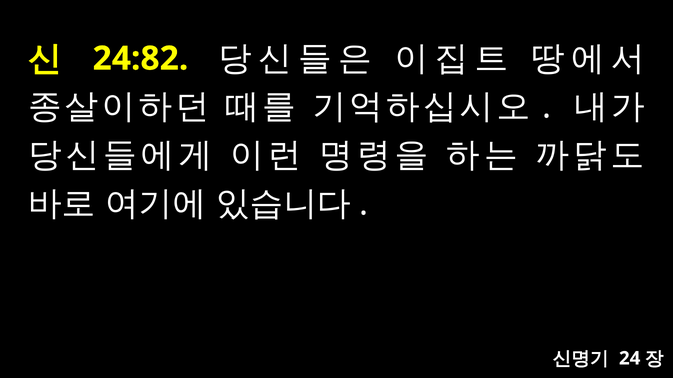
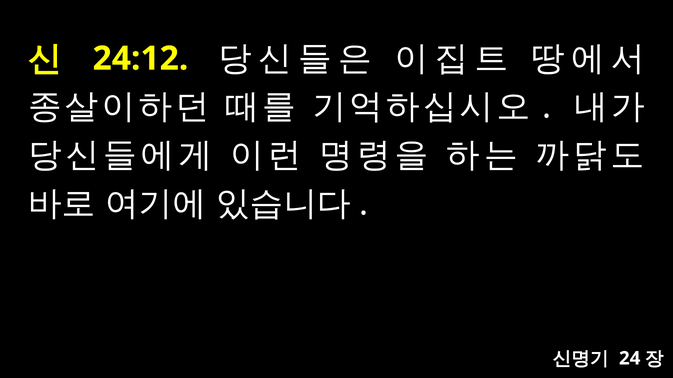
24:82: 24:82 -> 24:12
